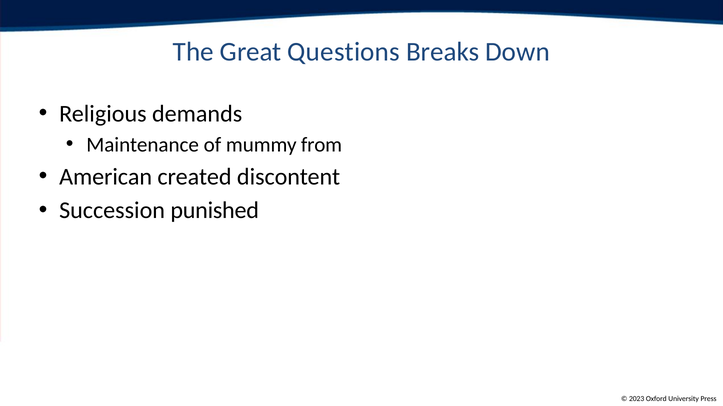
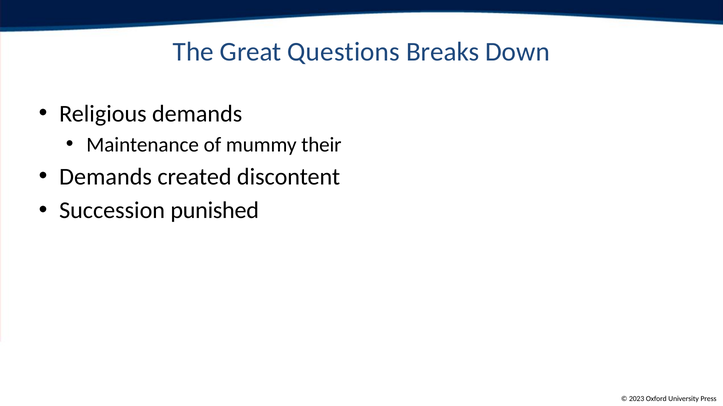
from: from -> their
American at (106, 177): American -> Demands
